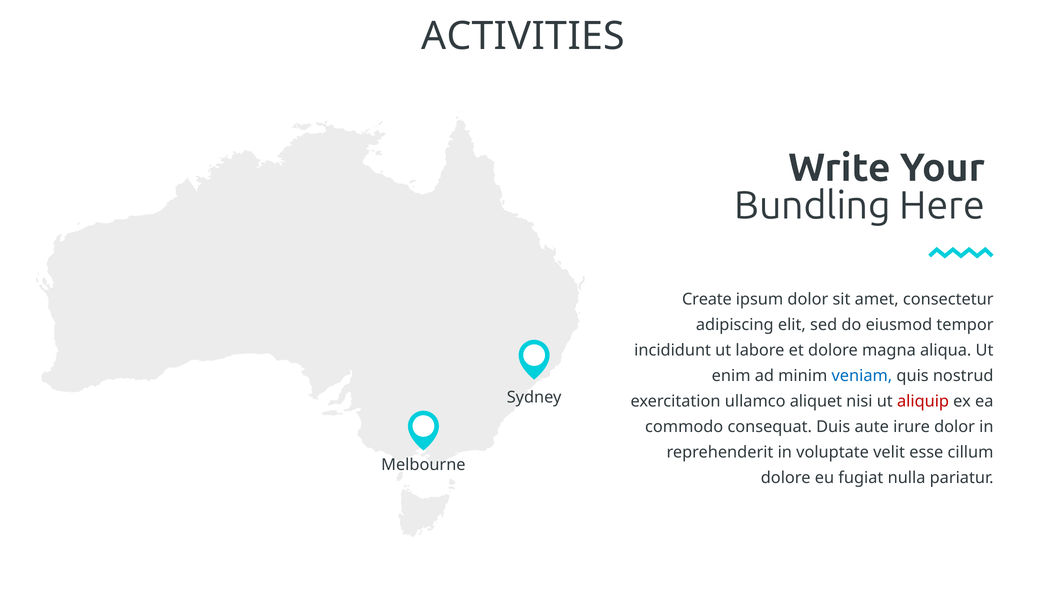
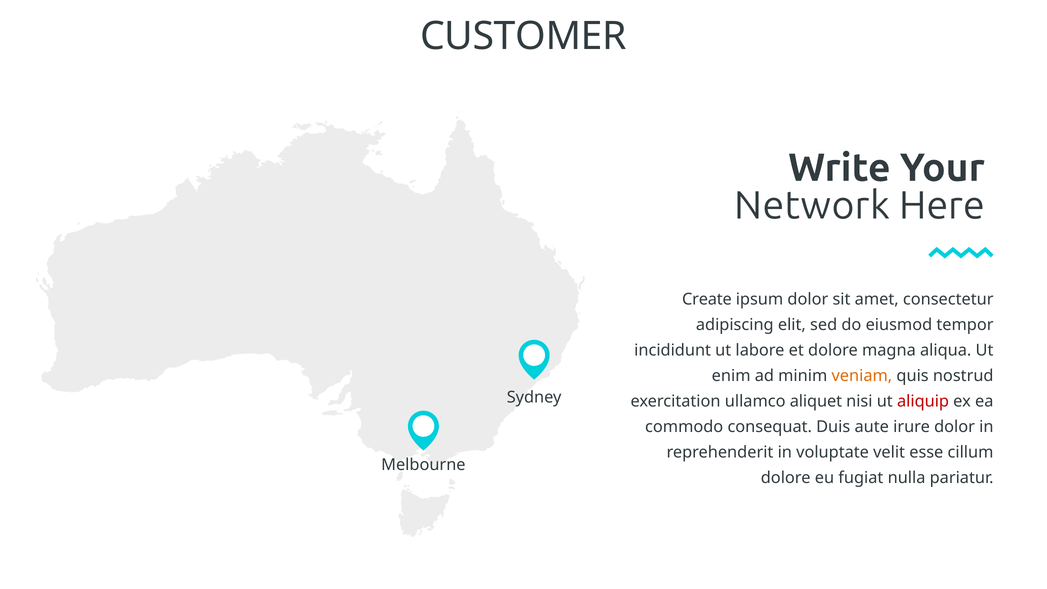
ACTIVITIES: ACTIVITIES -> CUSTOMER
Bundling: Bundling -> Network
veniam colour: blue -> orange
